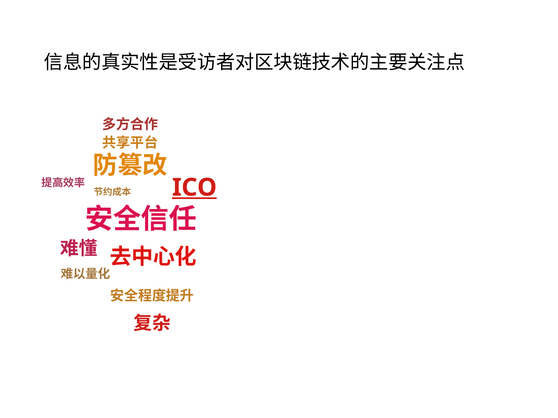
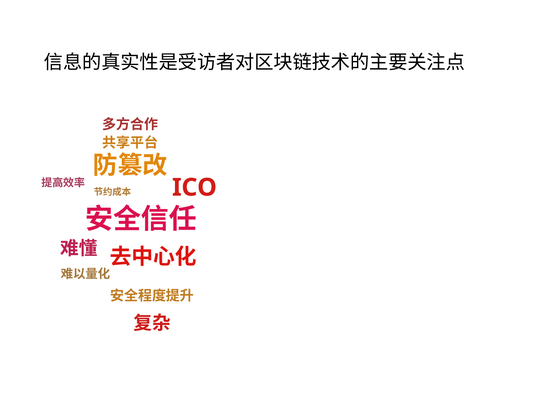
ICO underline: present -> none
